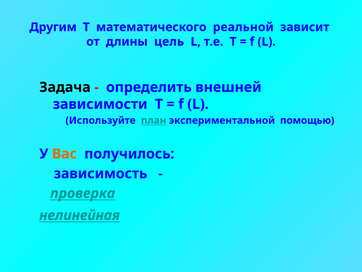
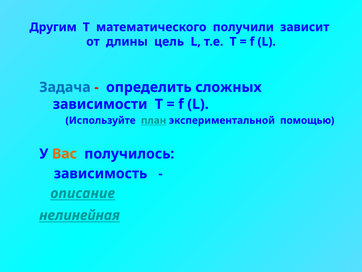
реальной: реальной -> получили
Задача colour: black -> blue
внешней: внешней -> сложных
проверка: проверка -> описание
